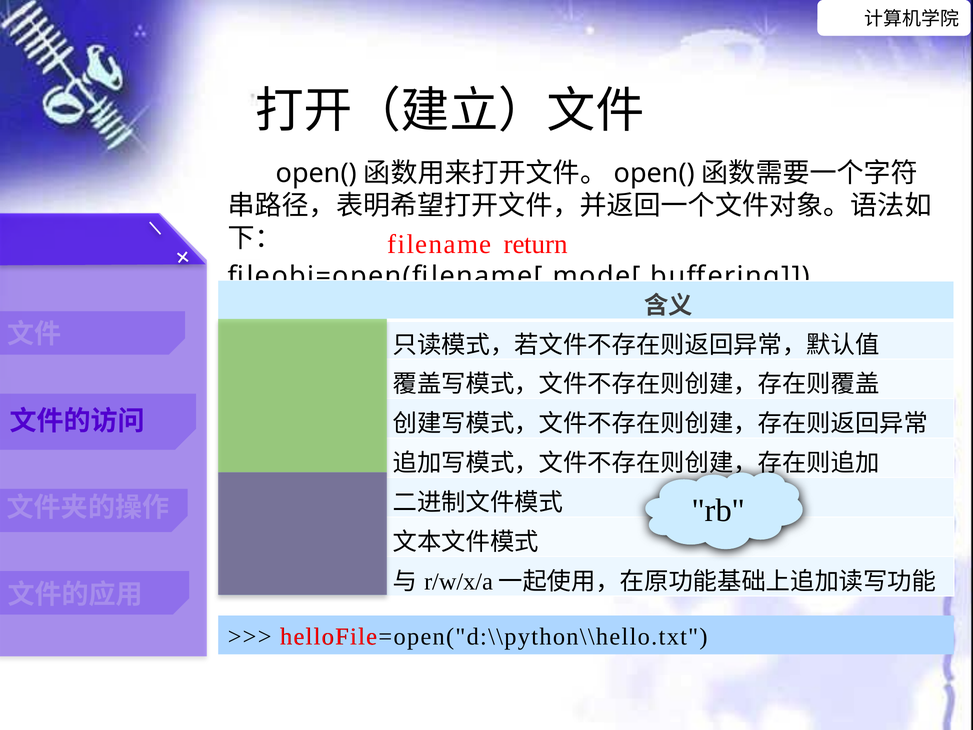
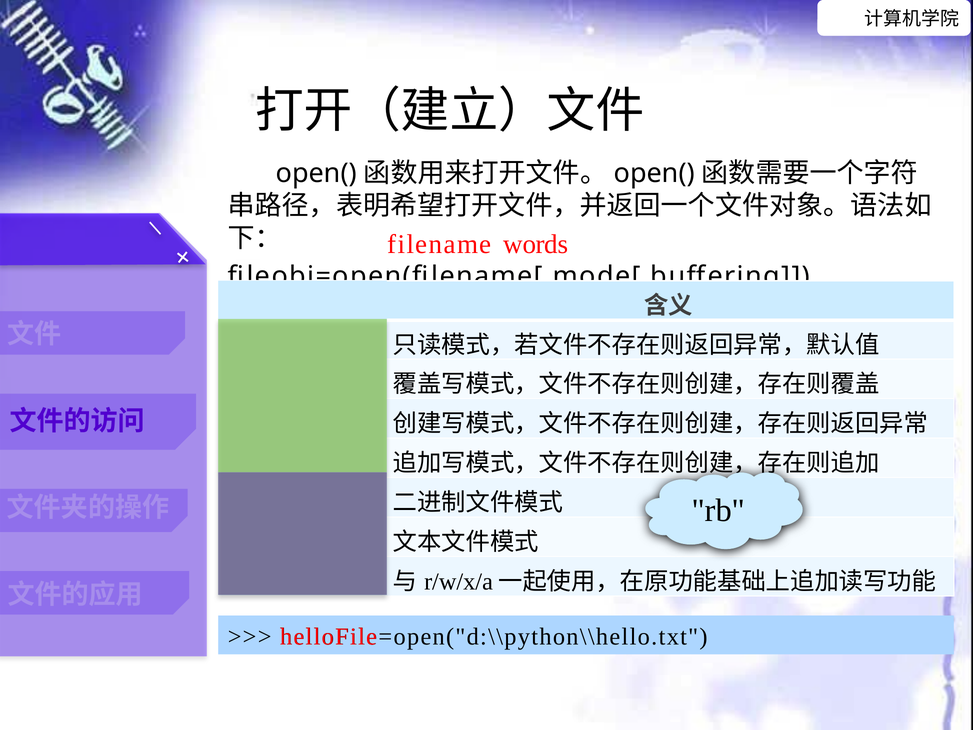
return: return -> words
